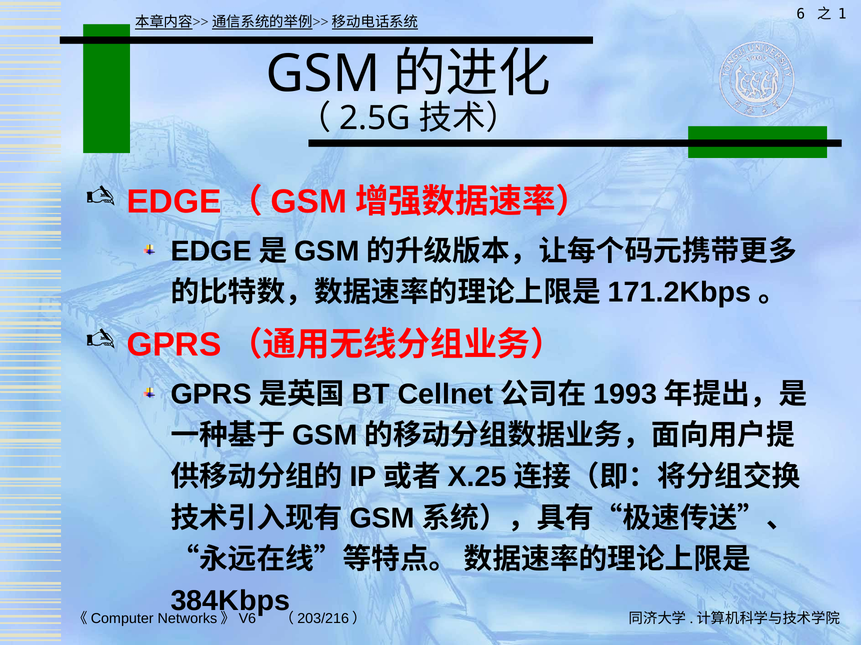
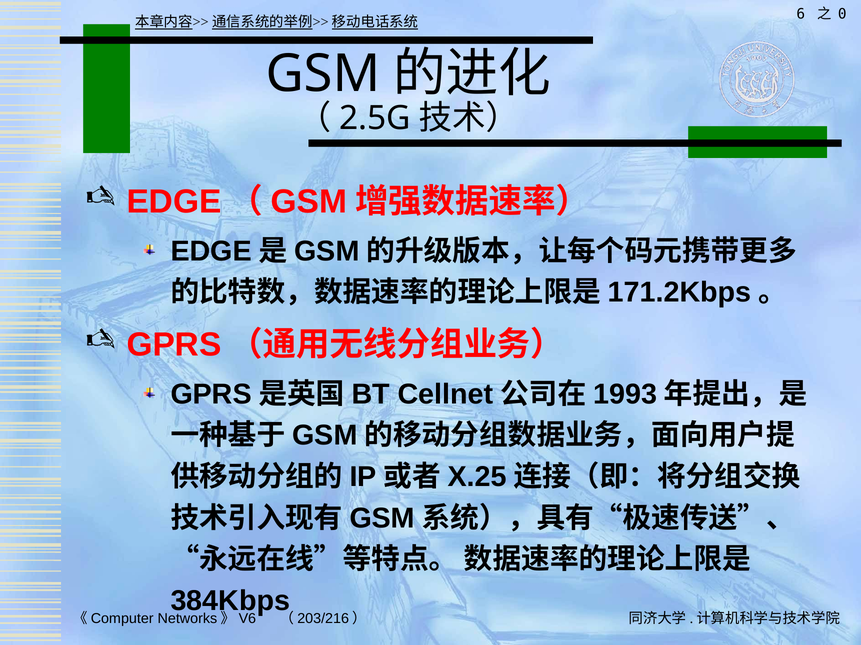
1: 1 -> 0
